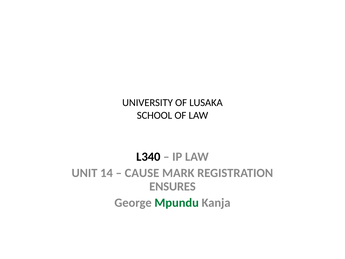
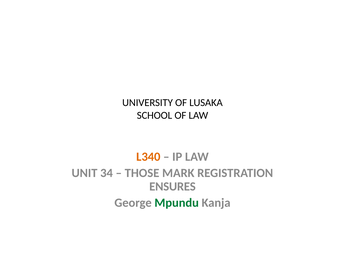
L340 colour: black -> orange
14: 14 -> 34
CAUSE: CAUSE -> THOSE
